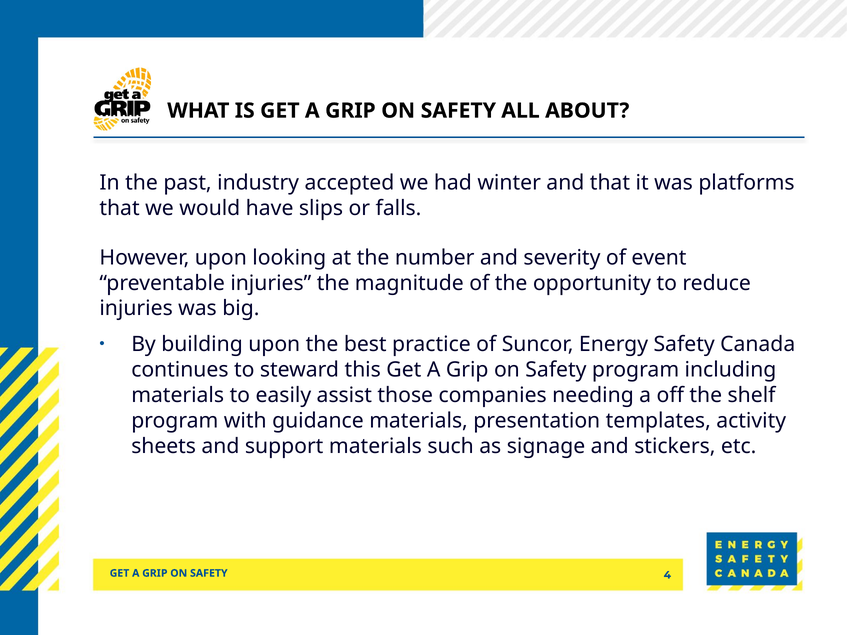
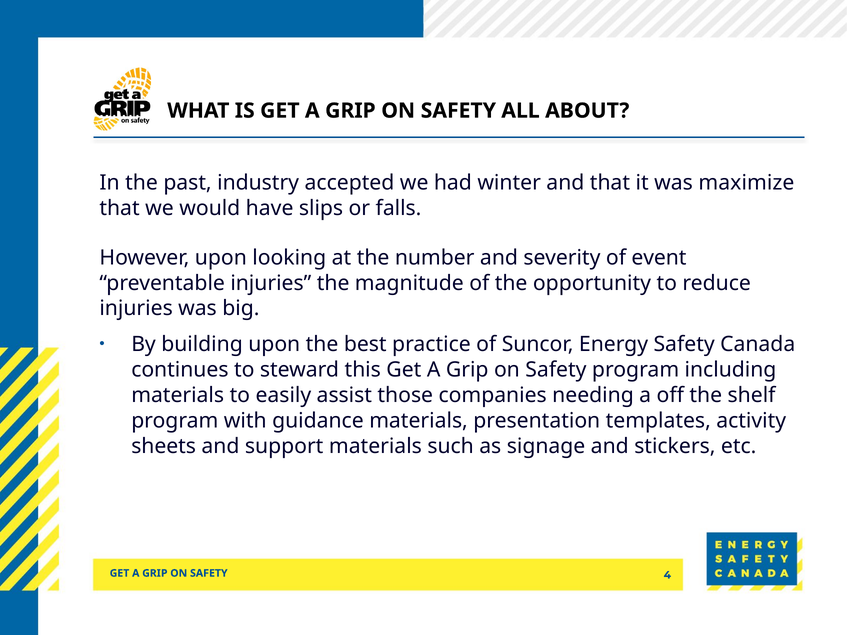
platforms: platforms -> maximize
